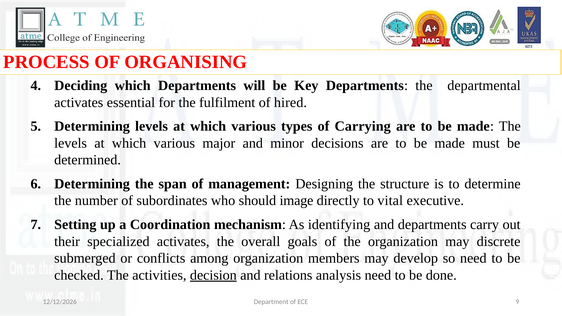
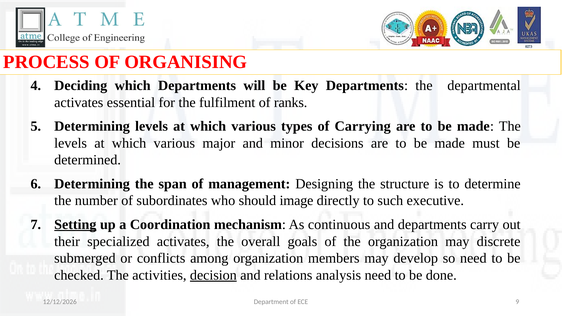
hired: hired -> ranks
vital: vital -> such
Setting underline: none -> present
identifying: identifying -> continuous
